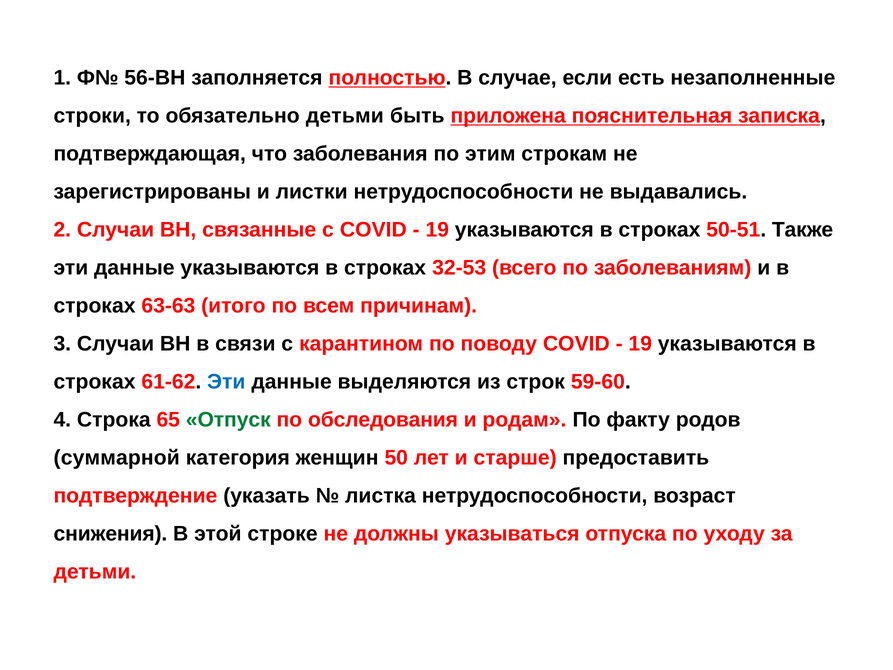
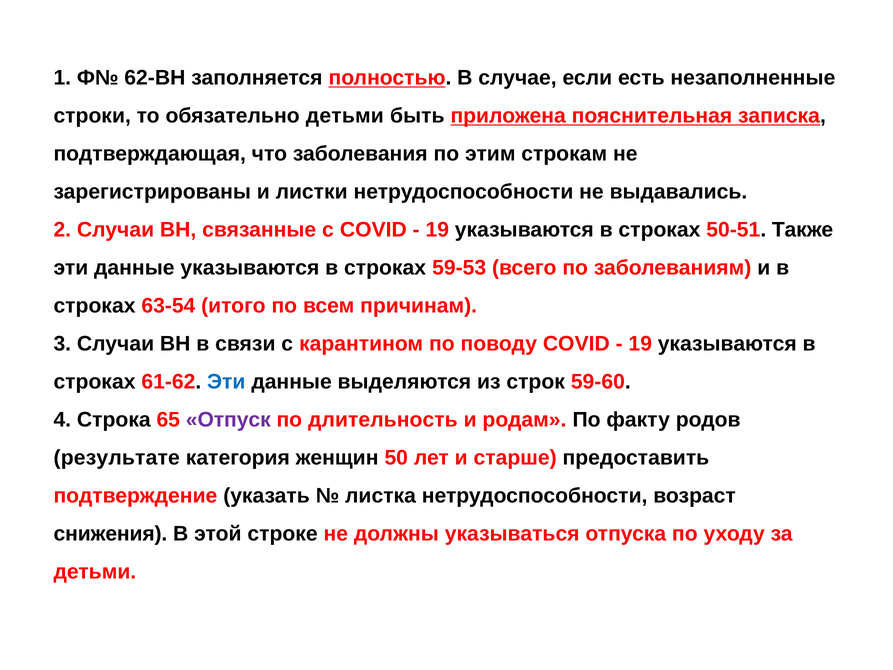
56-ВН: 56-ВН -> 62-ВН
32-53: 32-53 -> 59-53
63-63: 63-63 -> 63-54
Отпуск colour: green -> purple
обследования: обследования -> длительность
суммарной: суммарной -> результате
